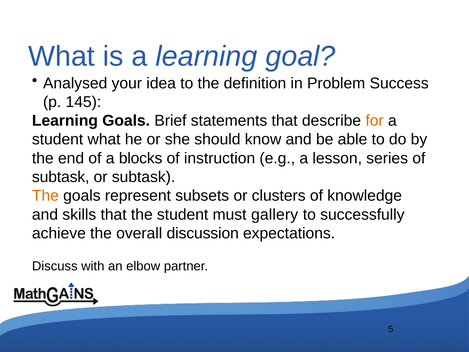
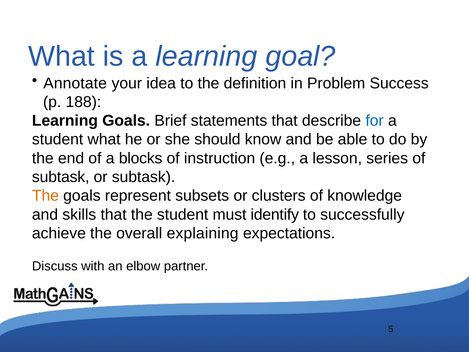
Analysed: Analysed -> Annotate
145: 145 -> 188
for colour: orange -> blue
gallery: gallery -> identify
discussion: discussion -> explaining
